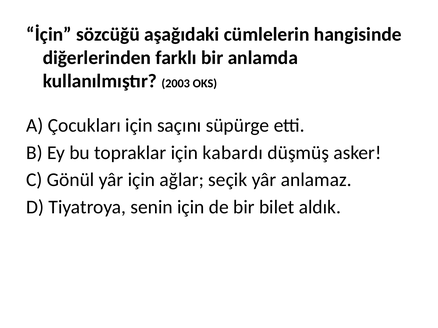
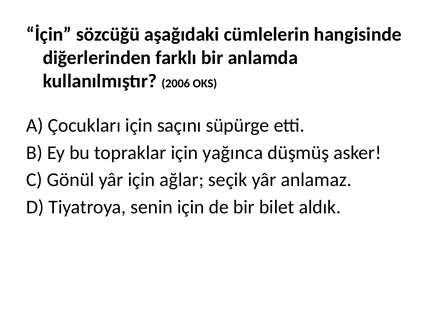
2003: 2003 -> 2006
kabardı: kabardı -> yağınca
